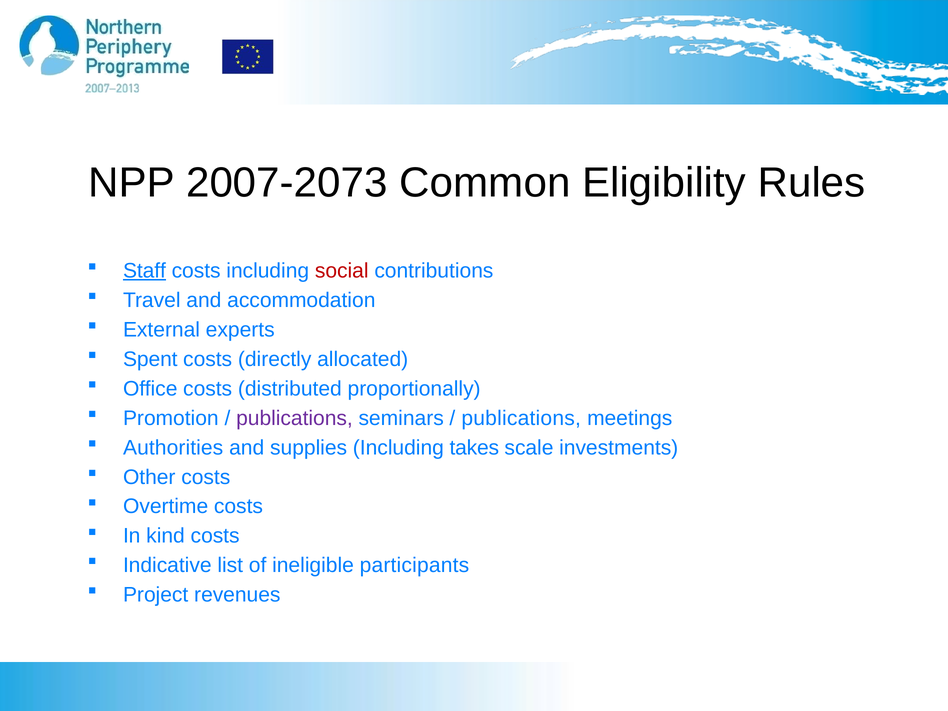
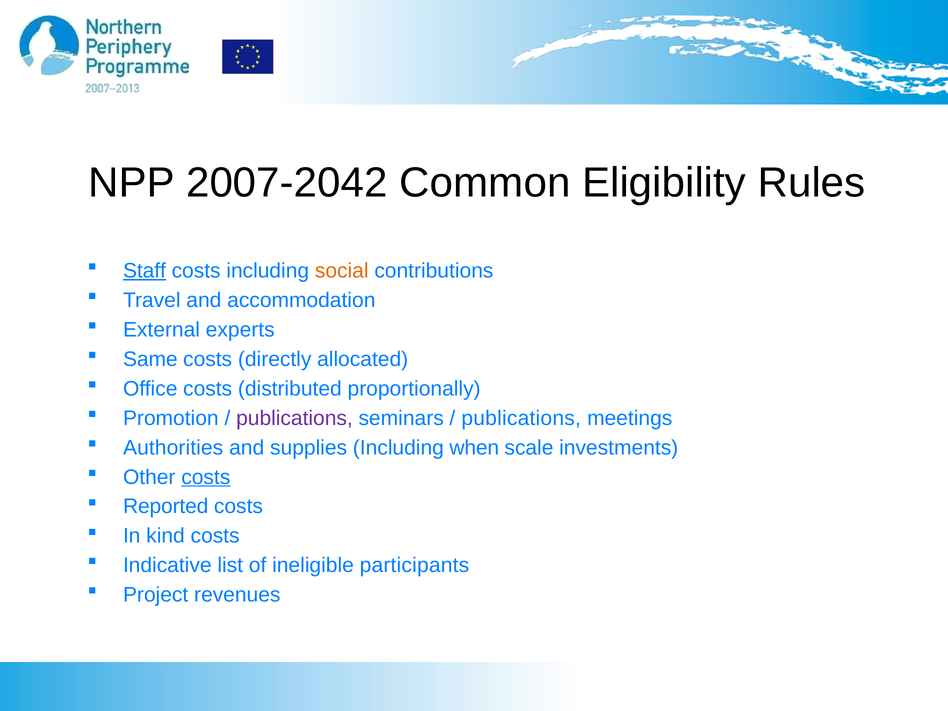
2007-2073: 2007-2073 -> 2007-2042
social colour: red -> orange
Spent: Spent -> Same
takes: takes -> when
costs at (206, 477) underline: none -> present
Overtime: Overtime -> Reported
